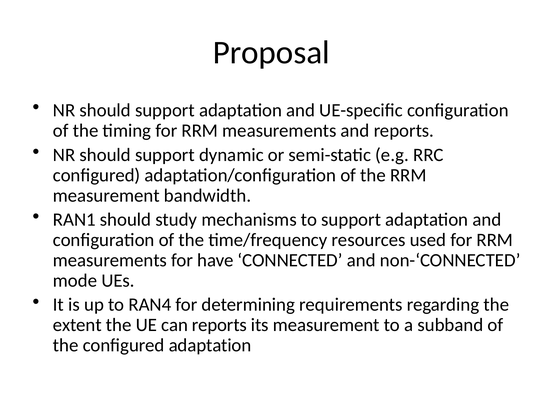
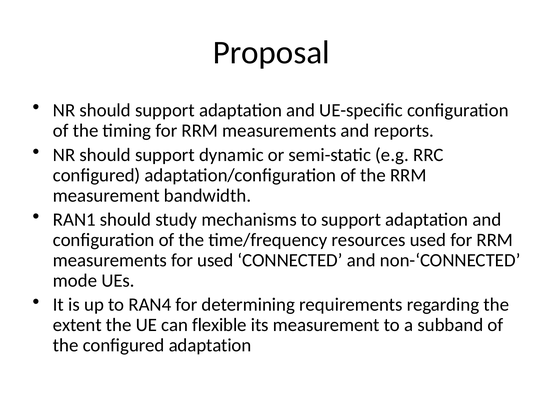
for have: have -> used
can reports: reports -> flexible
